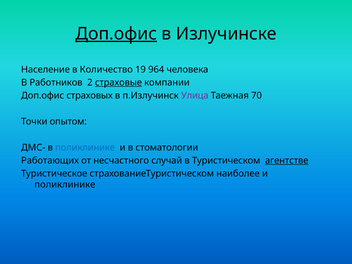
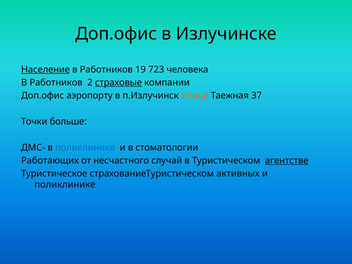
Доп.офис at (116, 34) underline: present -> none
Население underline: none -> present
Количество at (106, 70): Количество -> Работников
964: 964 -> 723
страховых: страховых -> аэропорту
Улица colour: purple -> orange
70: 70 -> 37
опытом: опытом -> больше
наиболее: наиболее -> активных
